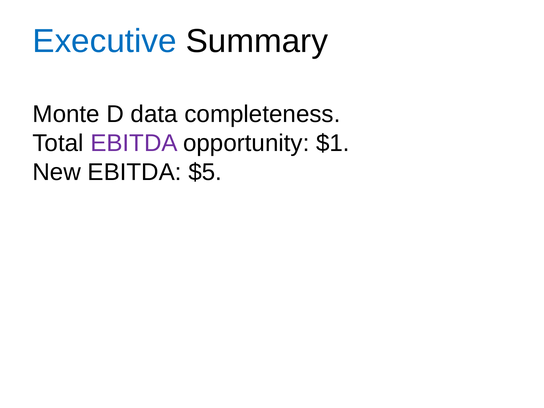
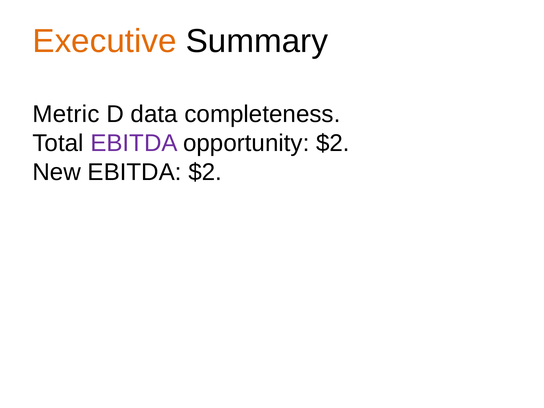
Executive colour: blue -> orange
Monte: Monte -> Metric
opportunity $1: $1 -> $2
EBITDA $5: $5 -> $2
